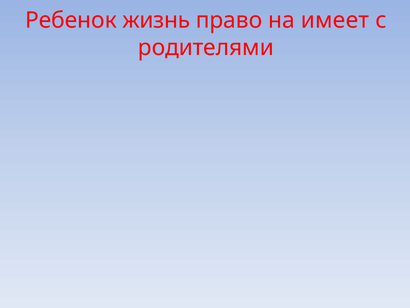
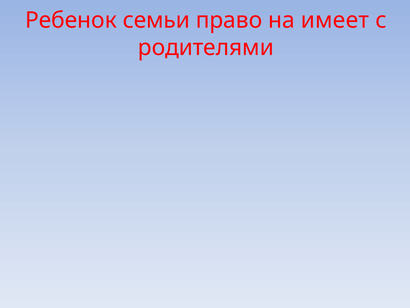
жизнь: жизнь -> семьи
